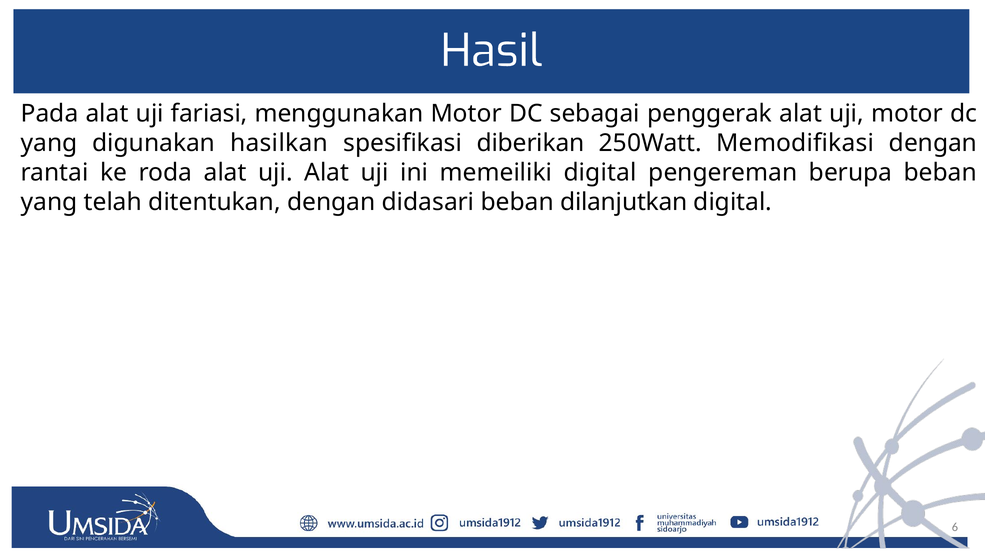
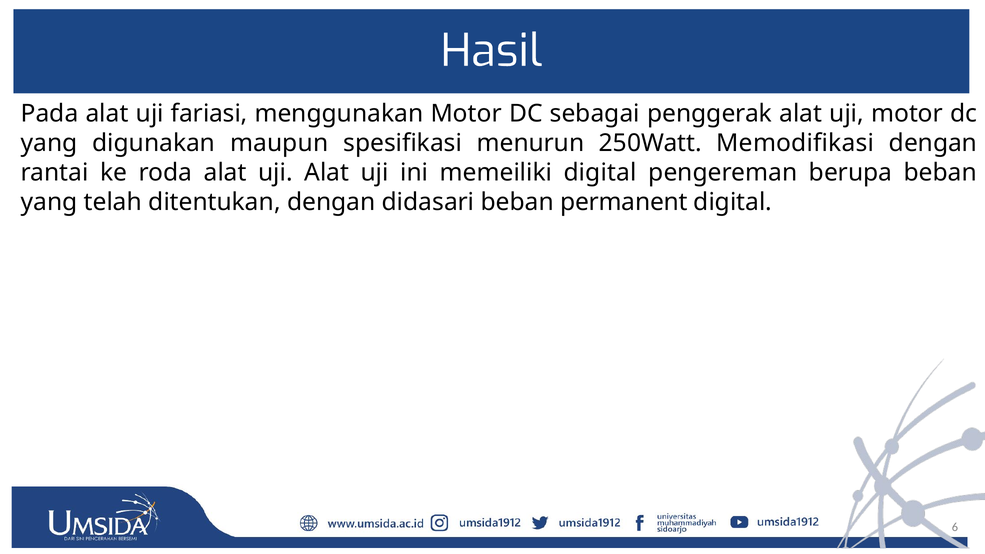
hasilkan: hasilkan -> maupun
diberikan: diberikan -> menurun
dilanjutkan: dilanjutkan -> permanent
